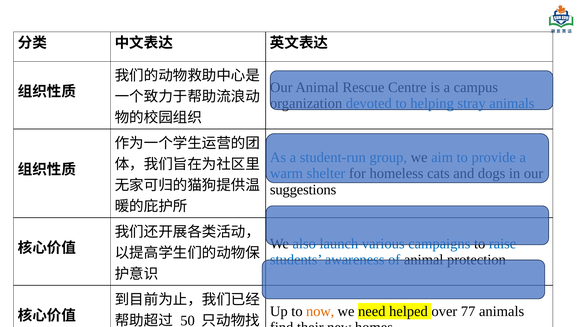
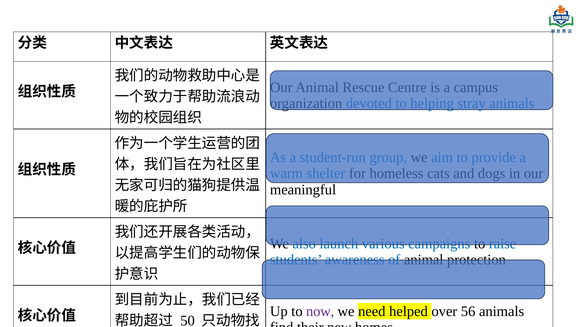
suggestions: suggestions -> meaningful
now colour: orange -> purple
77: 77 -> 56
